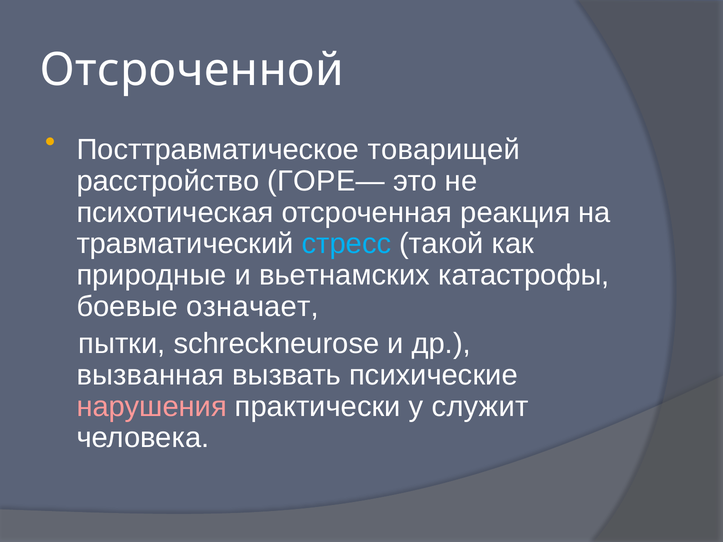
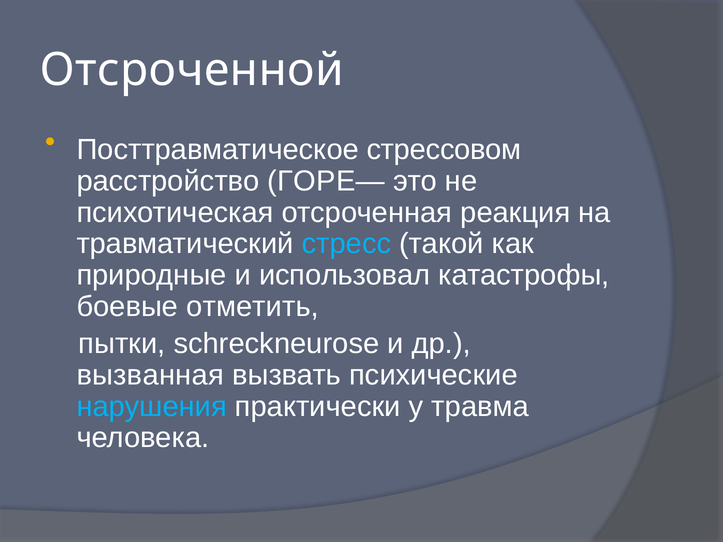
товарищей: товарищей -> стрессовом
вьетнамских: вьетнамских -> использовал
означает: означает -> отметить
нарушения colour: pink -> light blue
служит: служит -> травма
